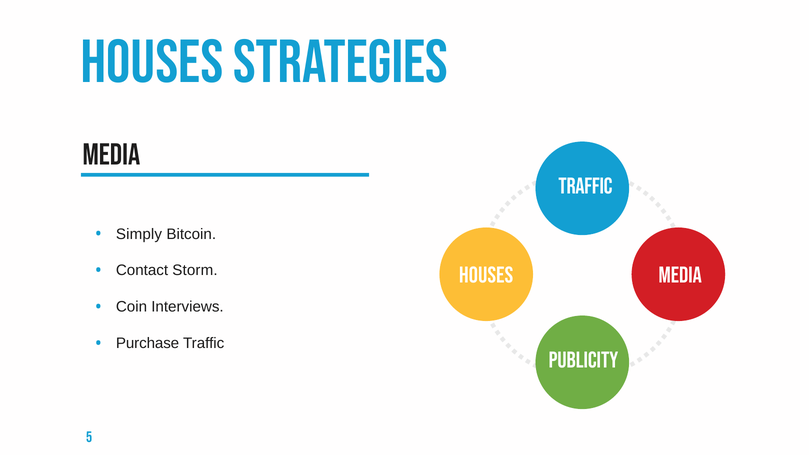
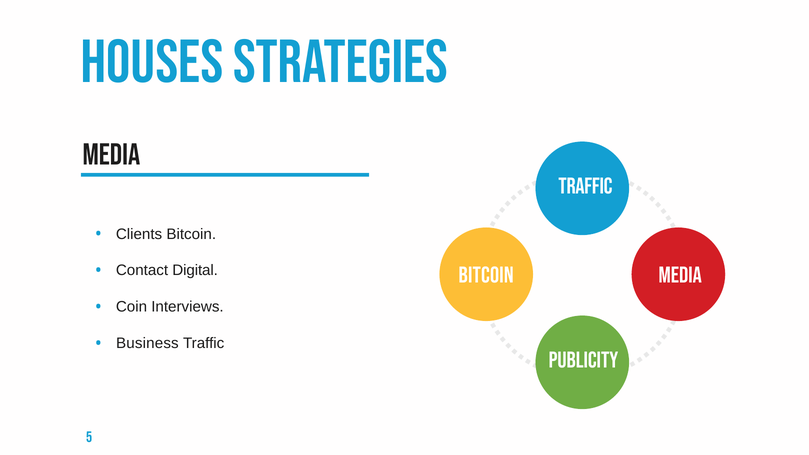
Simply: Simply -> Clients
Storm: Storm -> Digital
houses at (486, 275): houses -> bitcoin
Purchase: Purchase -> Business
